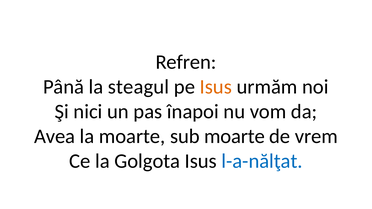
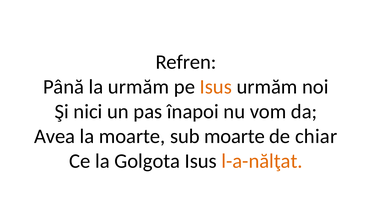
la steagul: steagul -> urmăm
vrem: vrem -> chiar
l-a-nălţat colour: blue -> orange
